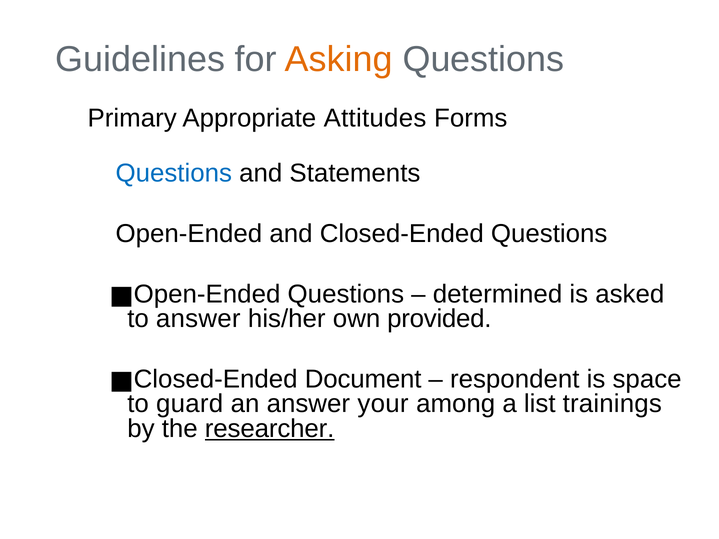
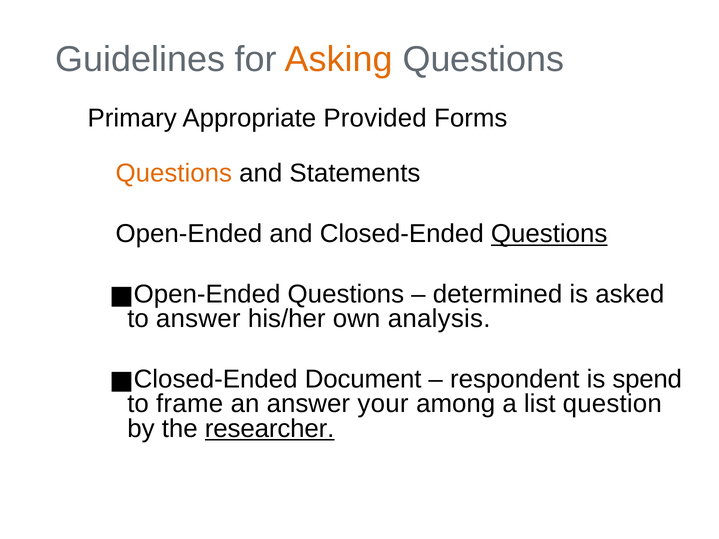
Attitudes: Attitudes -> Provided
Questions at (174, 173) colour: blue -> orange
Questions at (549, 234) underline: none -> present
provided: provided -> analysis
space: space -> spend
guard: guard -> frame
trainings: trainings -> question
